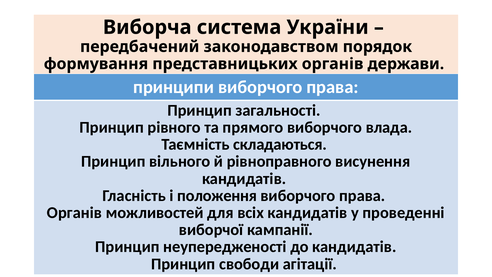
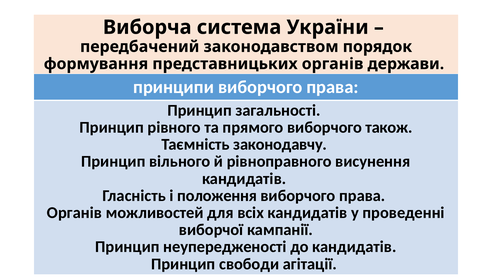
влада: влада -> також
складаються: складаються -> законодавчу
